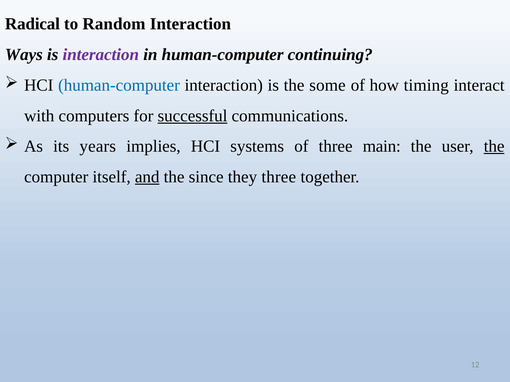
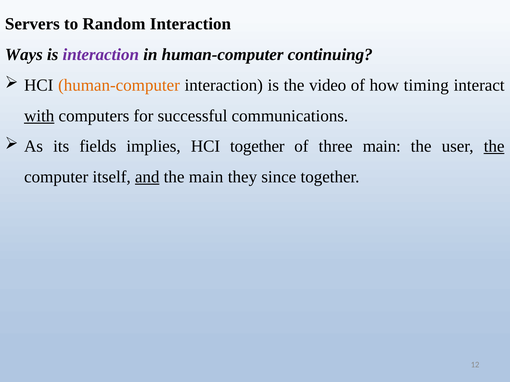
Radical: Radical -> Servers
human-computer at (119, 85) colour: blue -> orange
some: some -> video
with underline: none -> present
successful underline: present -> none
years: years -> fields
HCI systems: systems -> together
the since: since -> main
they three: three -> since
